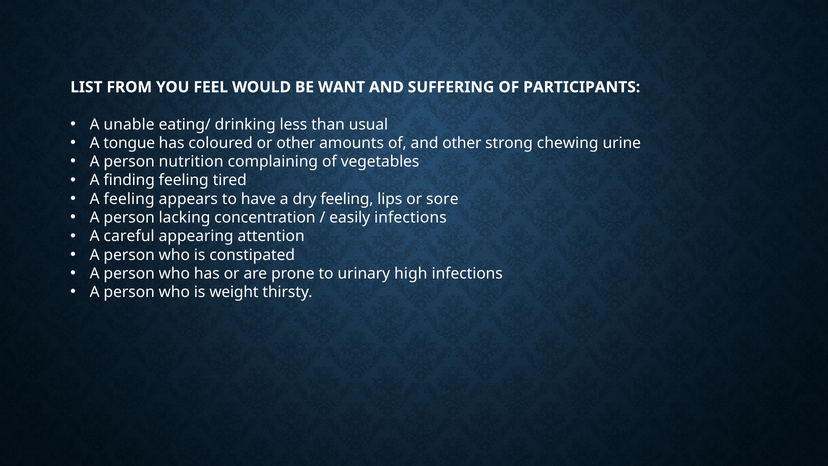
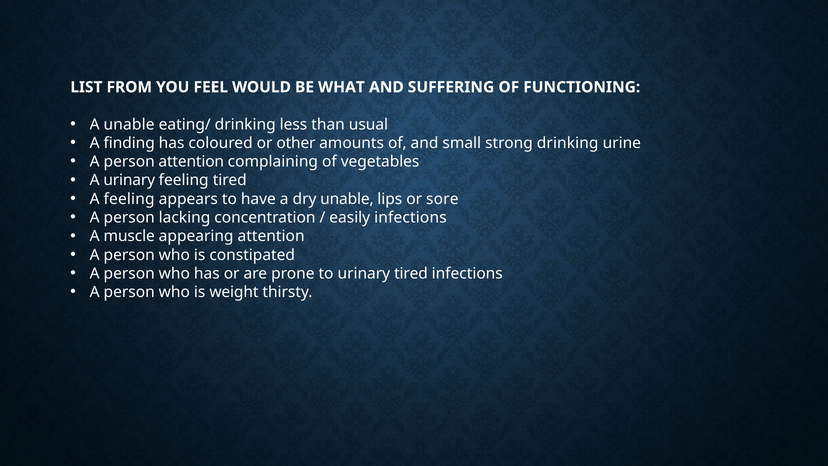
WANT: WANT -> WHAT
PARTICIPANTS: PARTICIPANTS -> FUNCTIONING
tongue: tongue -> finding
and other: other -> small
strong chewing: chewing -> drinking
person nutrition: nutrition -> attention
A finding: finding -> urinary
dry feeling: feeling -> unable
careful: careful -> muscle
urinary high: high -> tired
